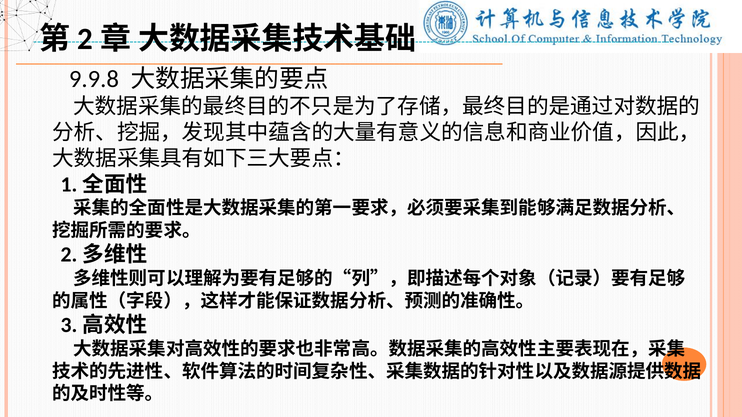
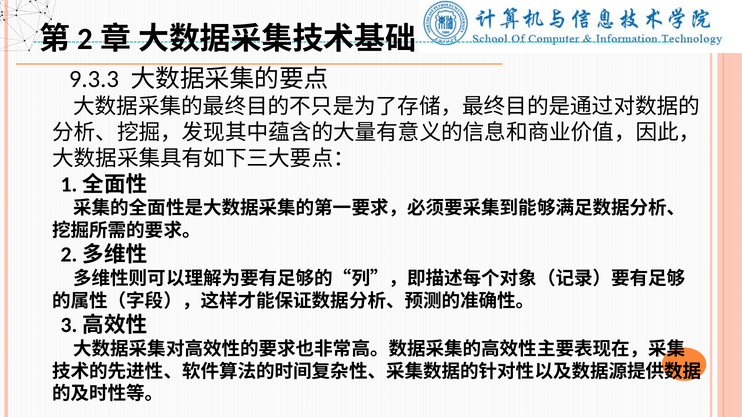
9.9.8: 9.9.8 -> 9.3.3
